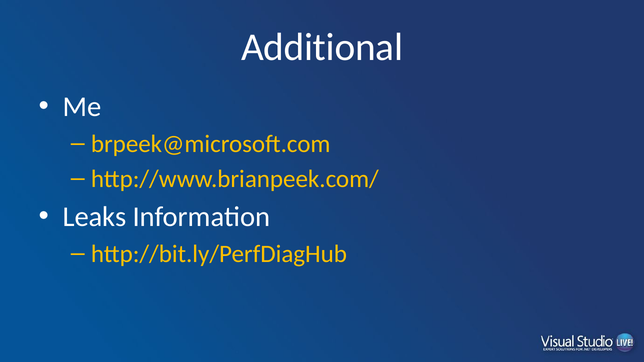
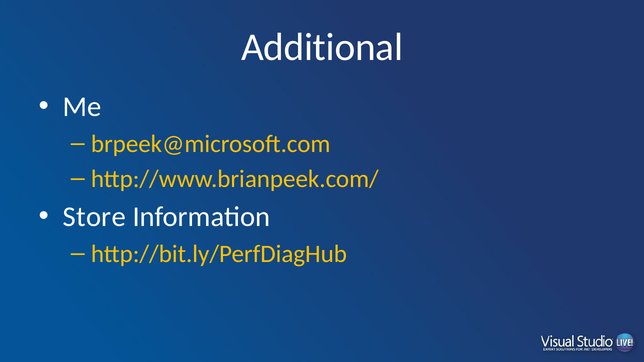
Leaks: Leaks -> Store
